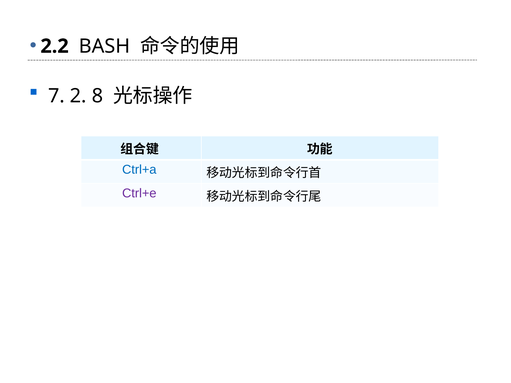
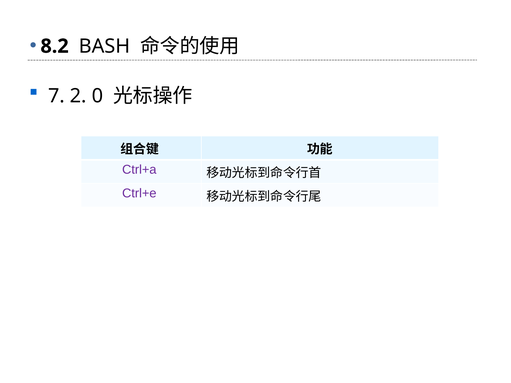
2.2: 2.2 -> 8.2
8: 8 -> 0
Ctrl+a colour: blue -> purple
